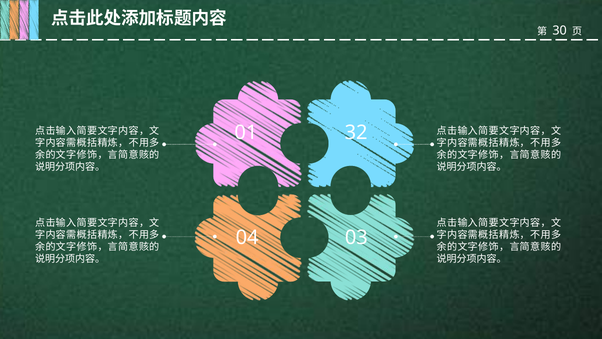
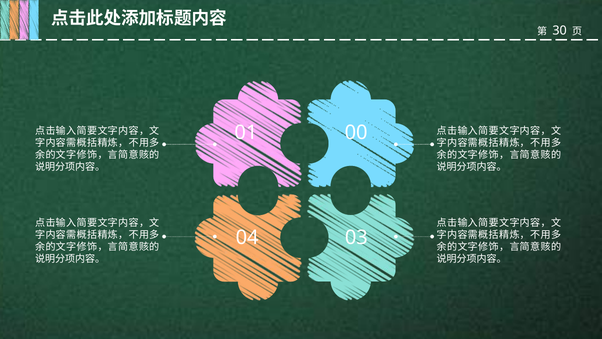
32: 32 -> 00
